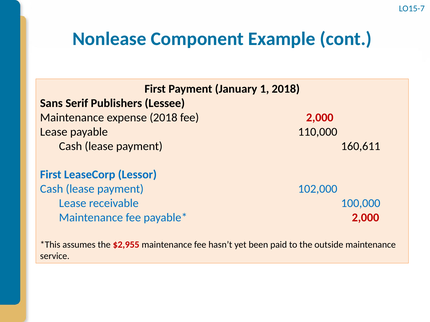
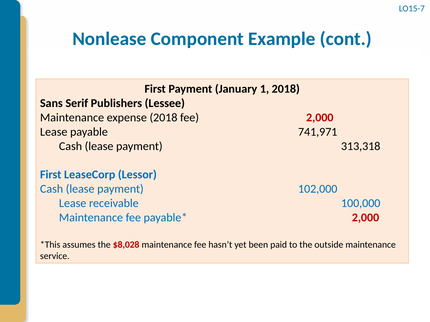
110,000: 110,000 -> 741,971
160,611: 160,611 -> 313,318
$2,955: $2,955 -> $8,028
